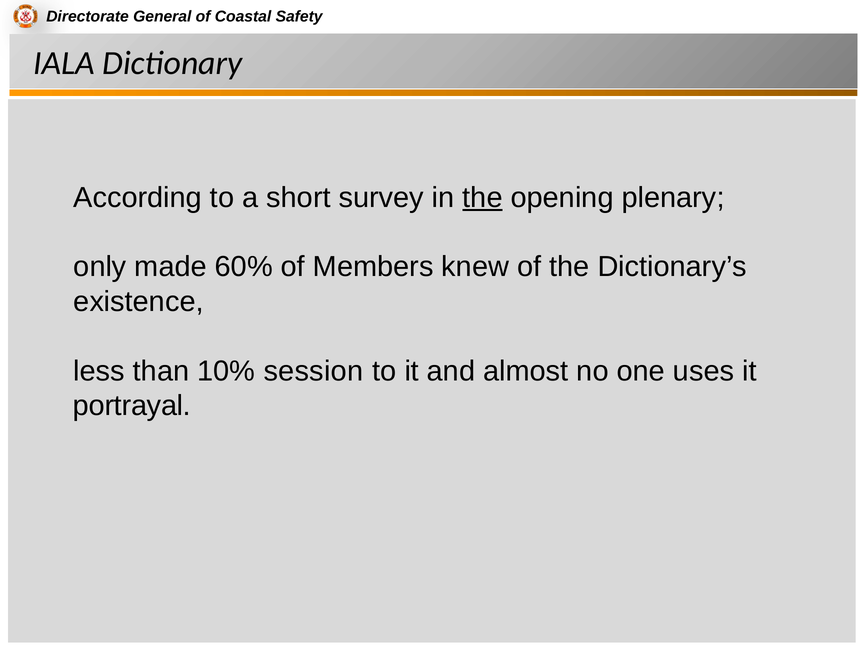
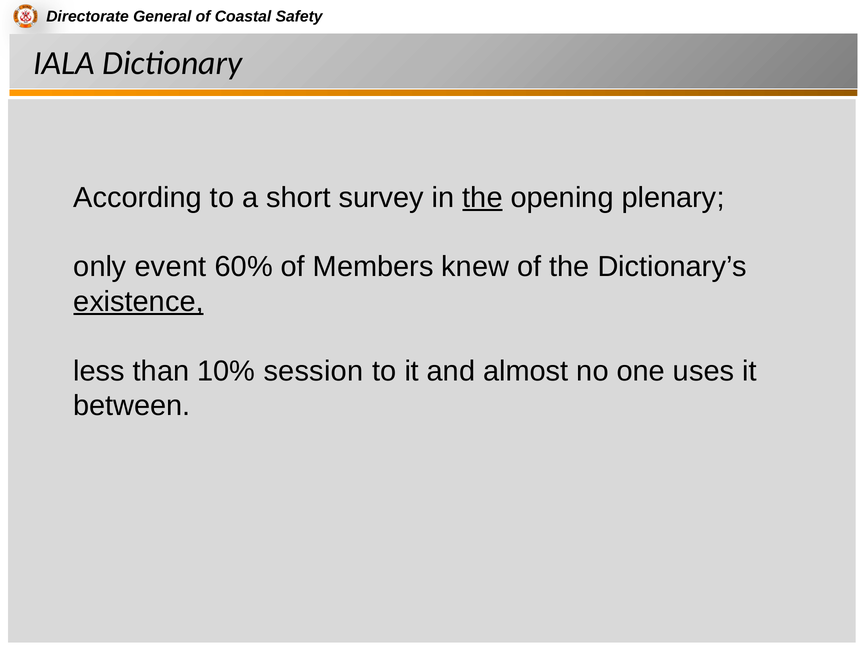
made: made -> event
existence underline: none -> present
portrayal: portrayal -> between
